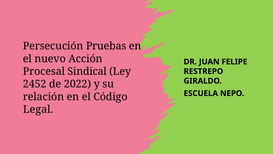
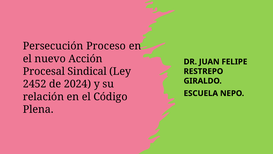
Pruebas: Pruebas -> Proceso
2022: 2022 -> 2024
Legal: Legal -> Plena
